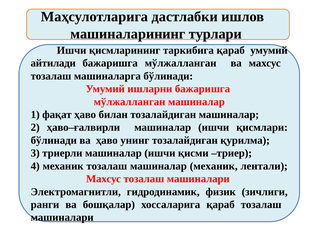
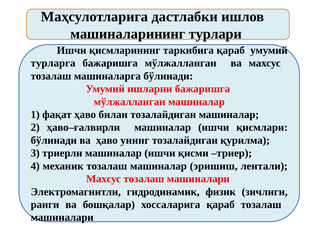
айтилади: айтилади -> турларга
машиналар механик: механик -> эришиш
